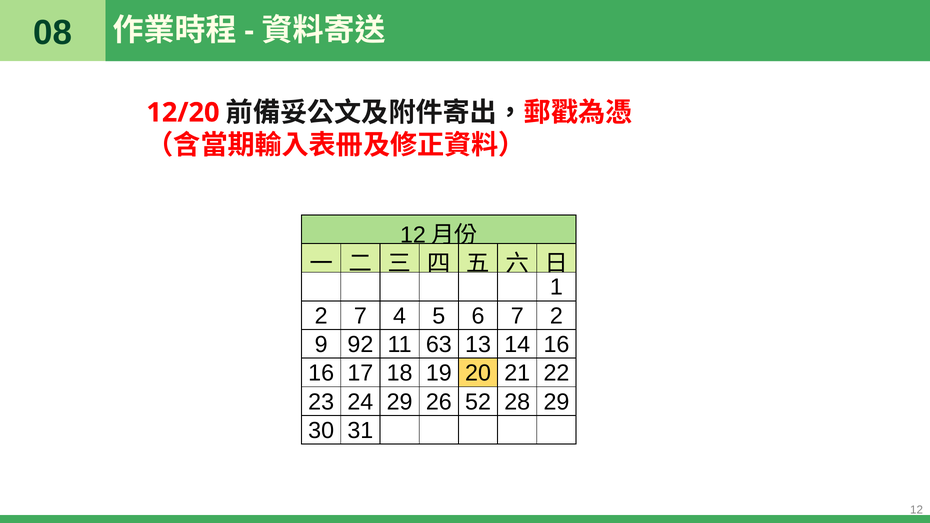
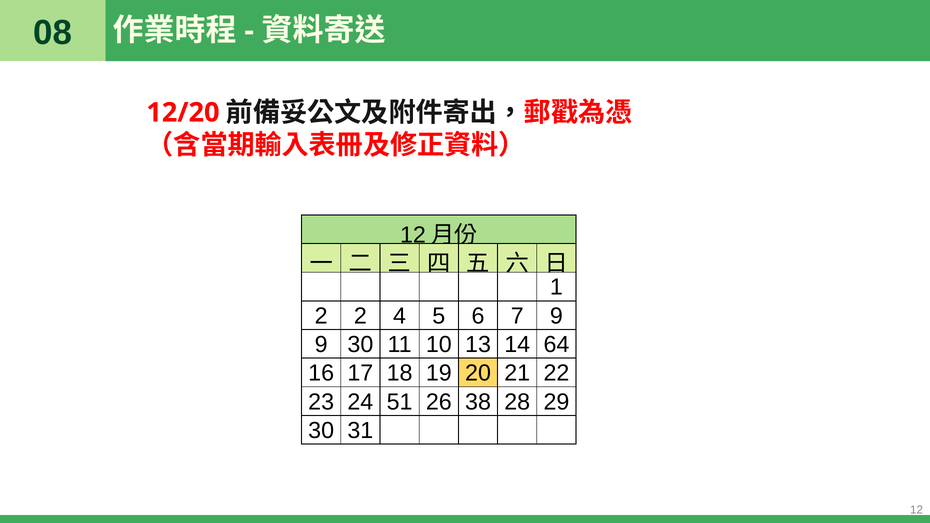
2 7: 7 -> 2
7 2: 2 -> 9
9 92: 92 -> 30
63: 63 -> 10
14 16: 16 -> 64
24 29: 29 -> 51
52: 52 -> 38
